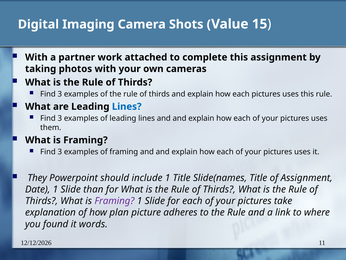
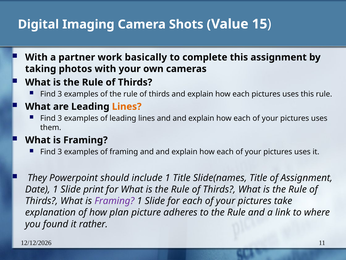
attached: attached -> basically
Lines at (127, 106) colour: blue -> orange
than: than -> print
words: words -> rather
